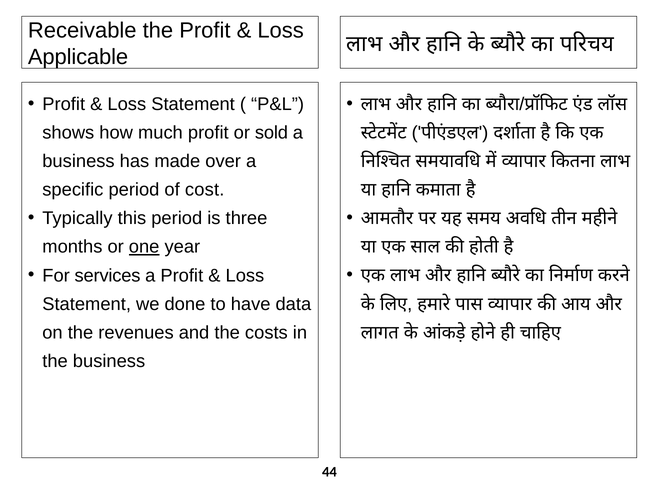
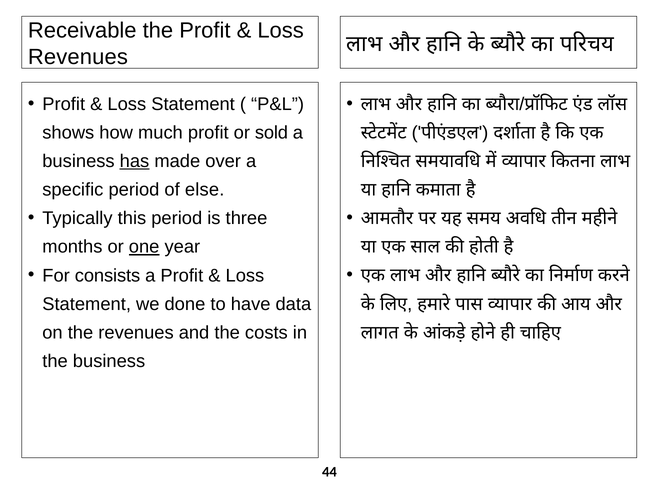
Applicable at (78, 57): Applicable -> Revenues
has underline: none -> present
cost: cost -> else
services: services -> consists
